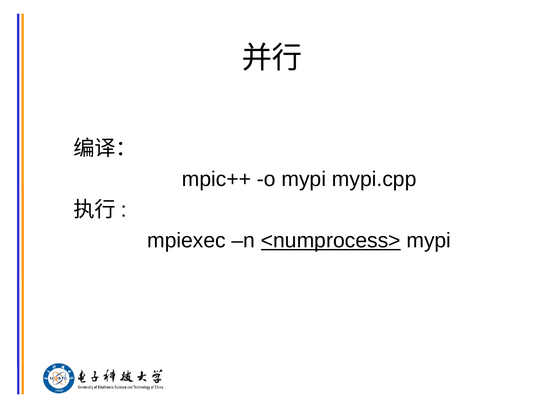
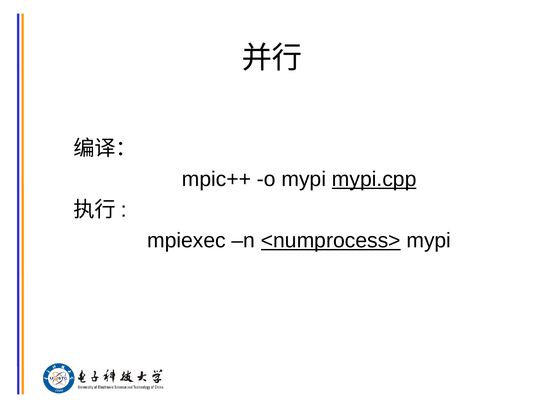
mypi.cpp underline: none -> present
